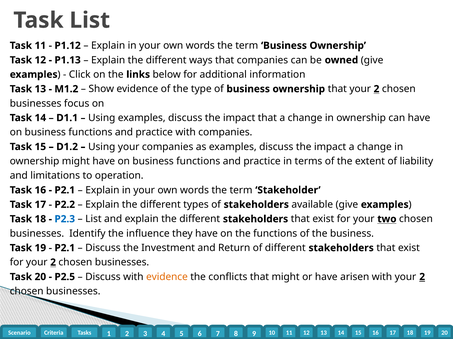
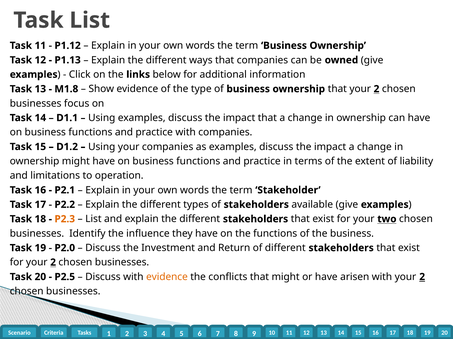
M1.2: M1.2 -> M1.8
P2.3 colour: blue -> orange
P2.1 at (65, 248): P2.1 -> P2.0
